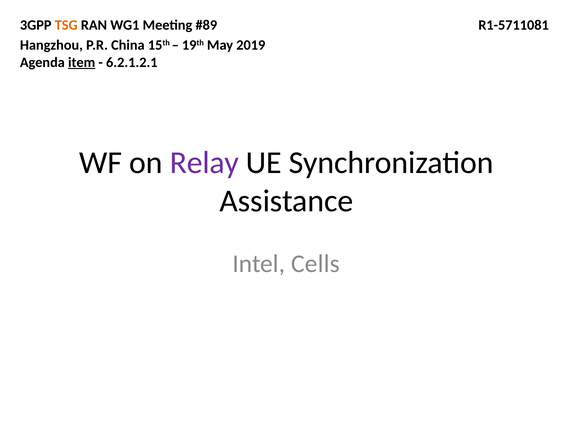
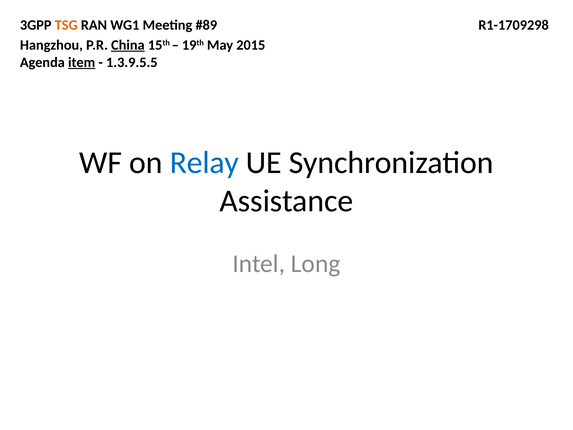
R1-5711081: R1-5711081 -> R1-1709298
China underline: none -> present
2019: 2019 -> 2015
6.2.1.2.1: 6.2.1.2.1 -> 1.3.9.5.5
Relay colour: purple -> blue
Cells: Cells -> Long
